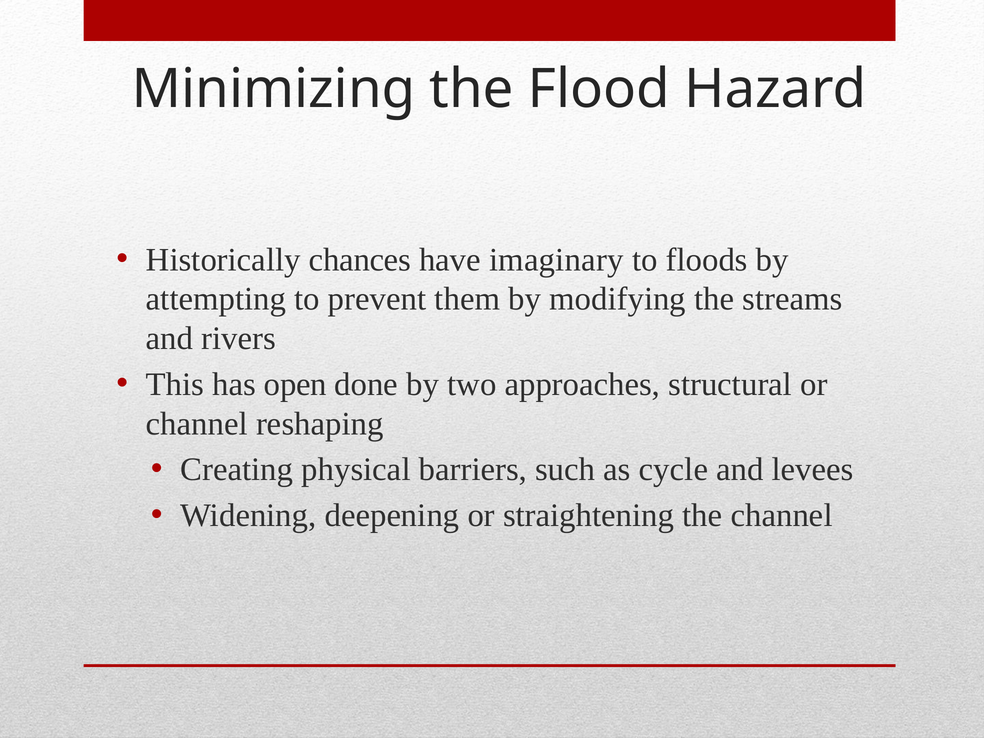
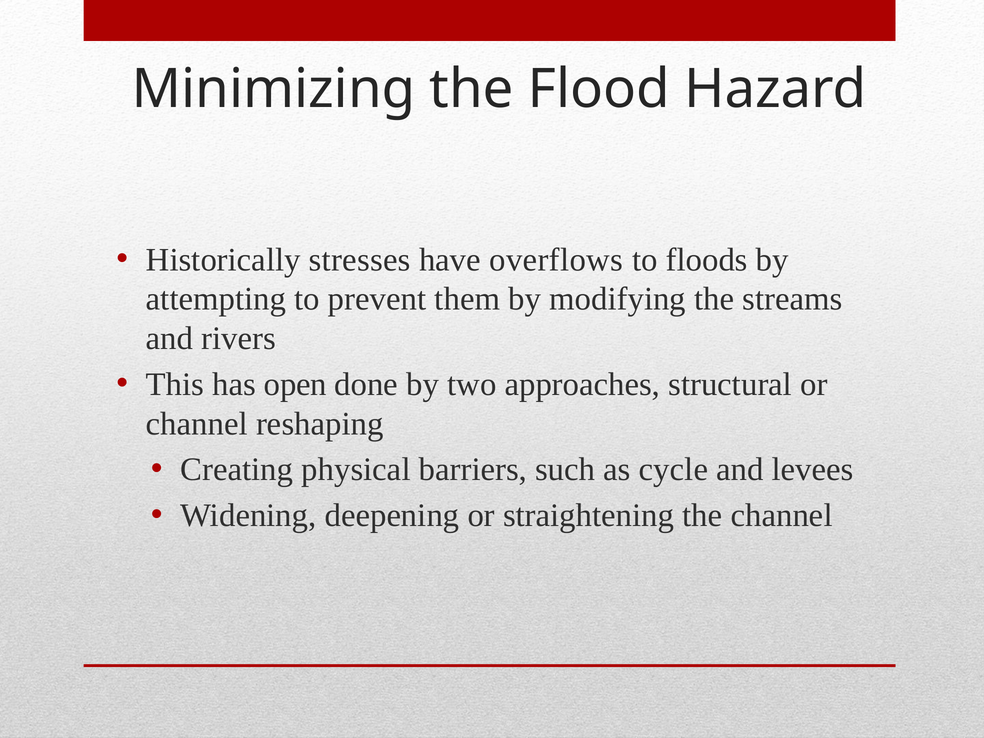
chances: chances -> stresses
imaginary: imaginary -> overflows
